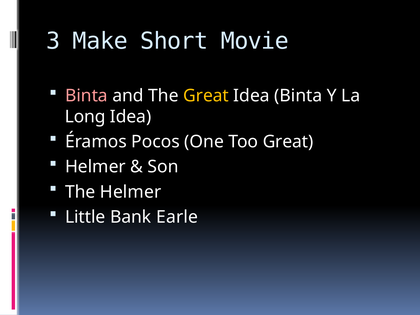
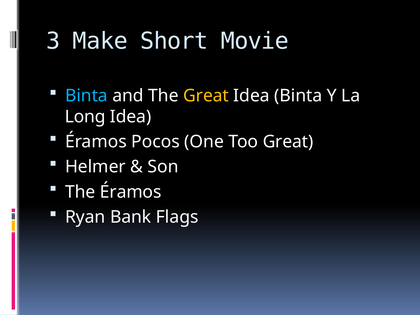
Binta at (86, 96) colour: pink -> light blue
The Helmer: Helmer -> Éramos
Little: Little -> Ryan
Earle: Earle -> Flags
